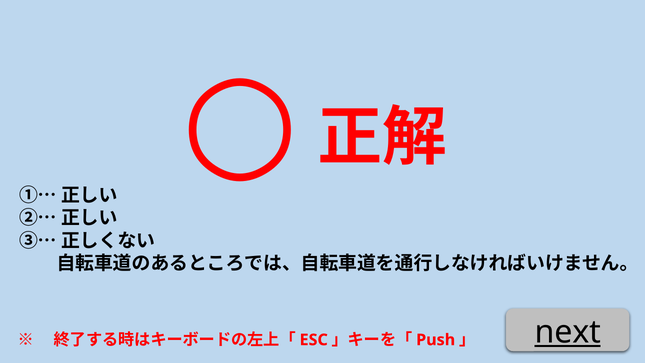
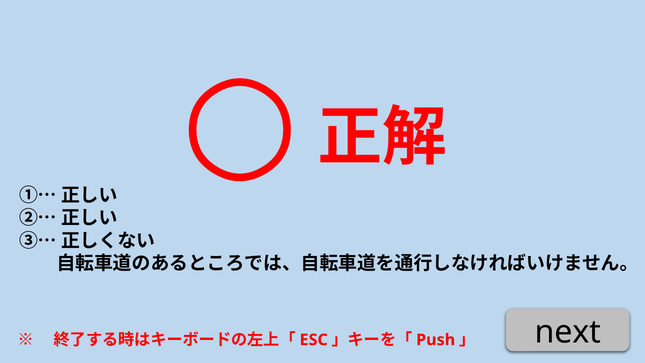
next underline: present -> none
